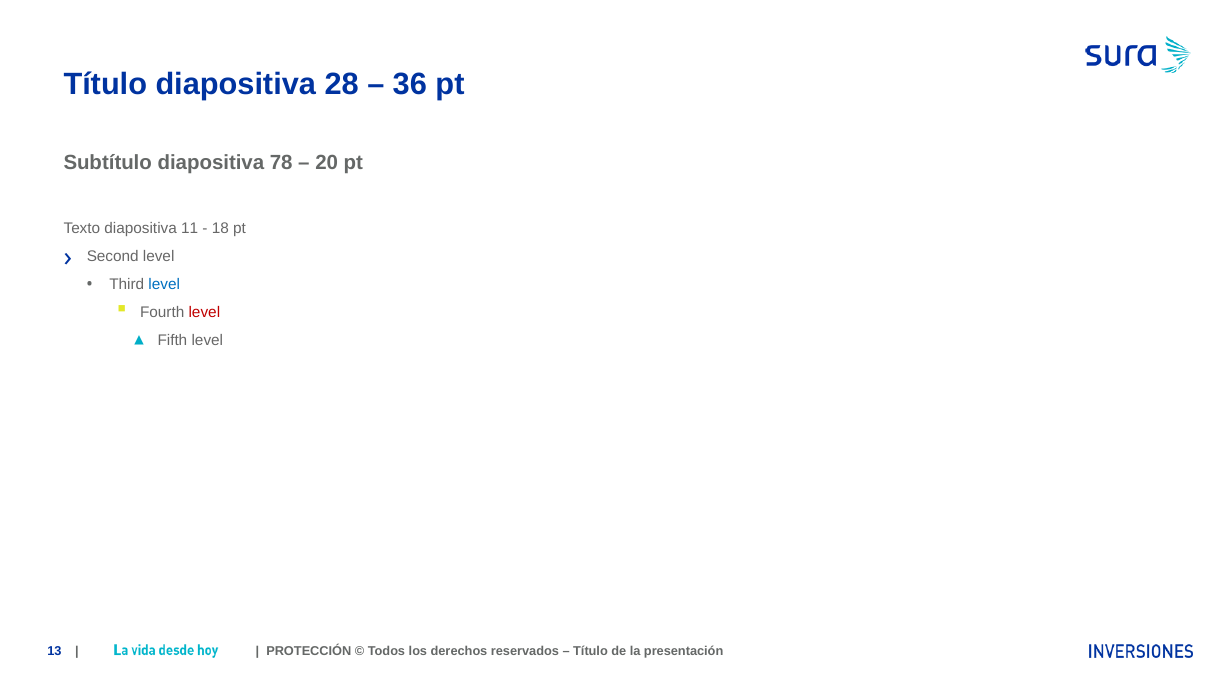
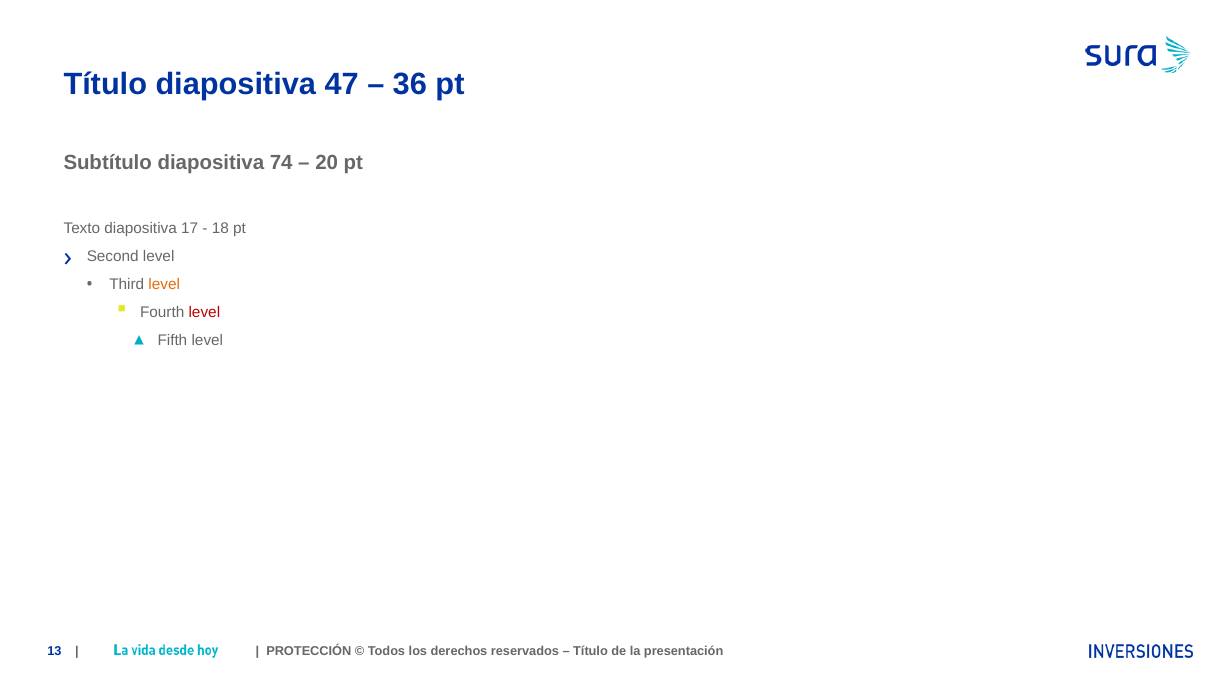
28: 28 -> 47
78: 78 -> 74
11: 11 -> 17
level at (164, 284) colour: blue -> orange
